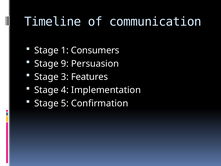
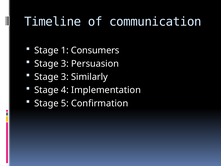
9 at (65, 64): 9 -> 3
Features: Features -> Similarly
